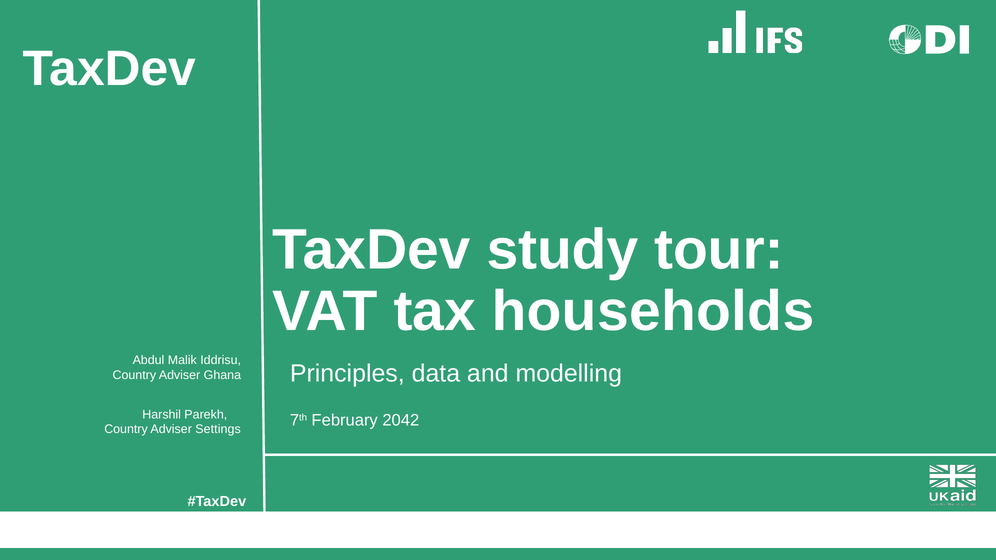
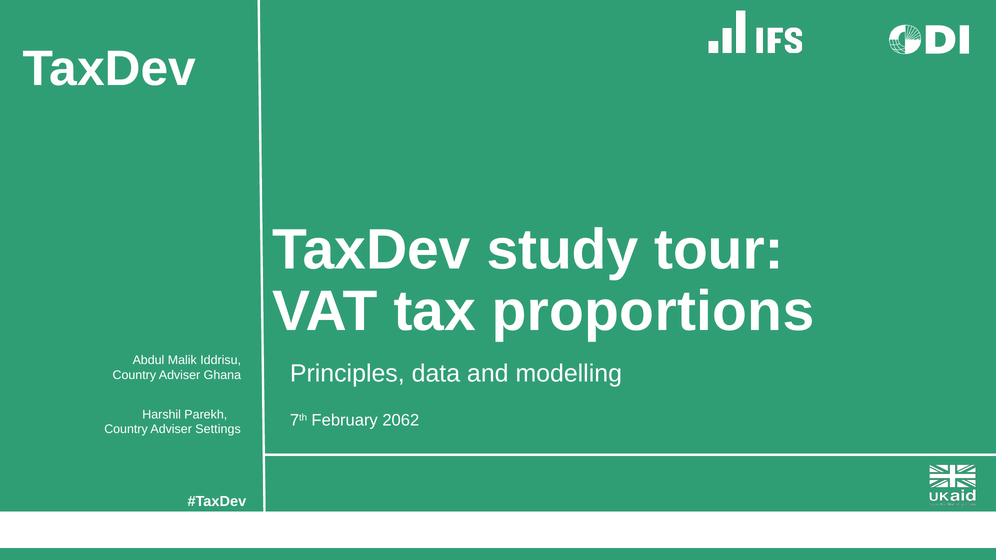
households: households -> proportions
2042: 2042 -> 2062
